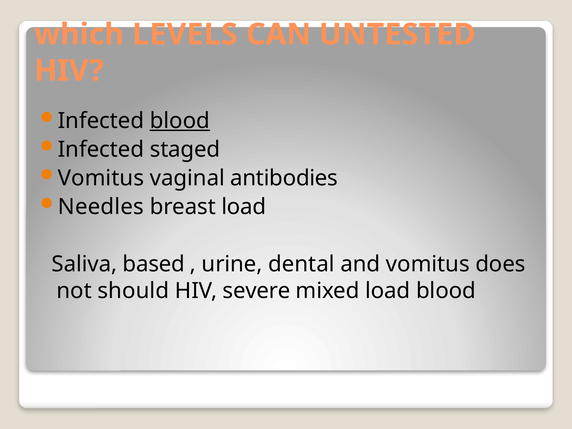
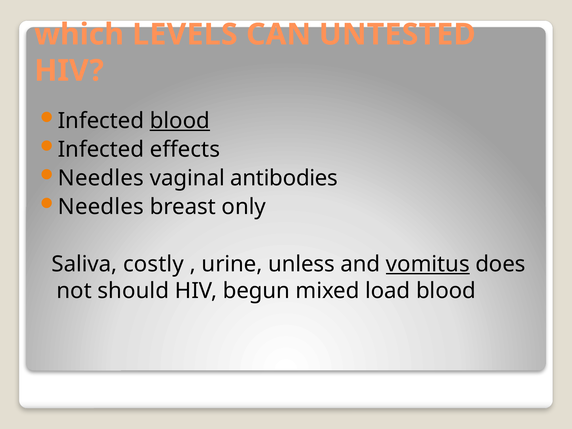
staged: staged -> effects
Vomitus at (101, 178): Vomitus -> Needles
breast load: load -> only
based: based -> costly
dental: dental -> unless
vomitus at (428, 264) underline: none -> present
severe: severe -> begun
